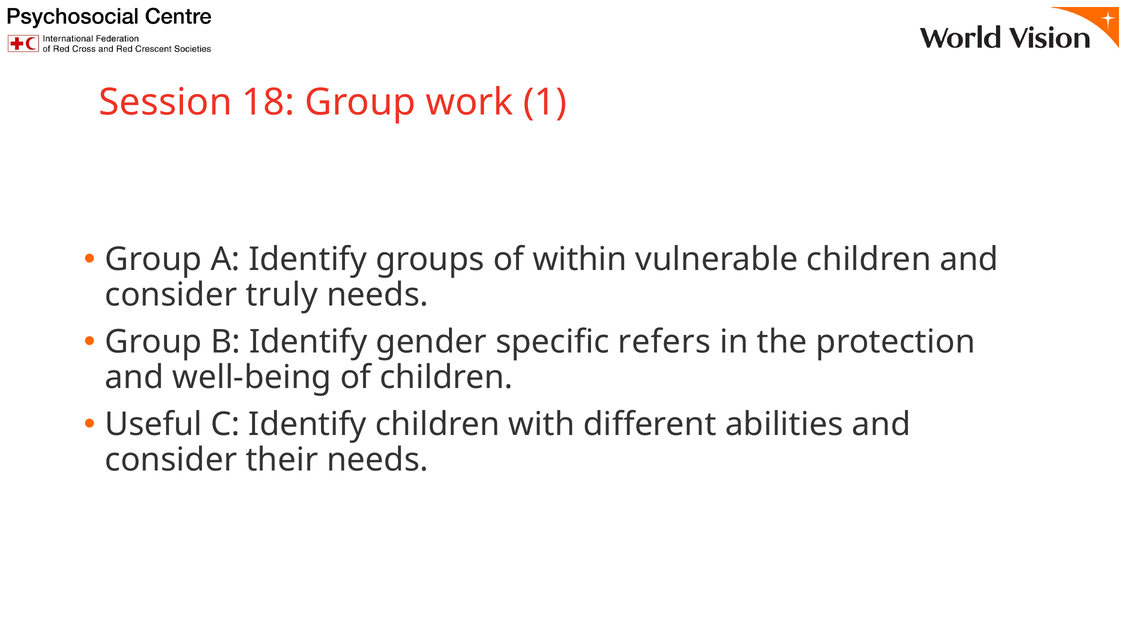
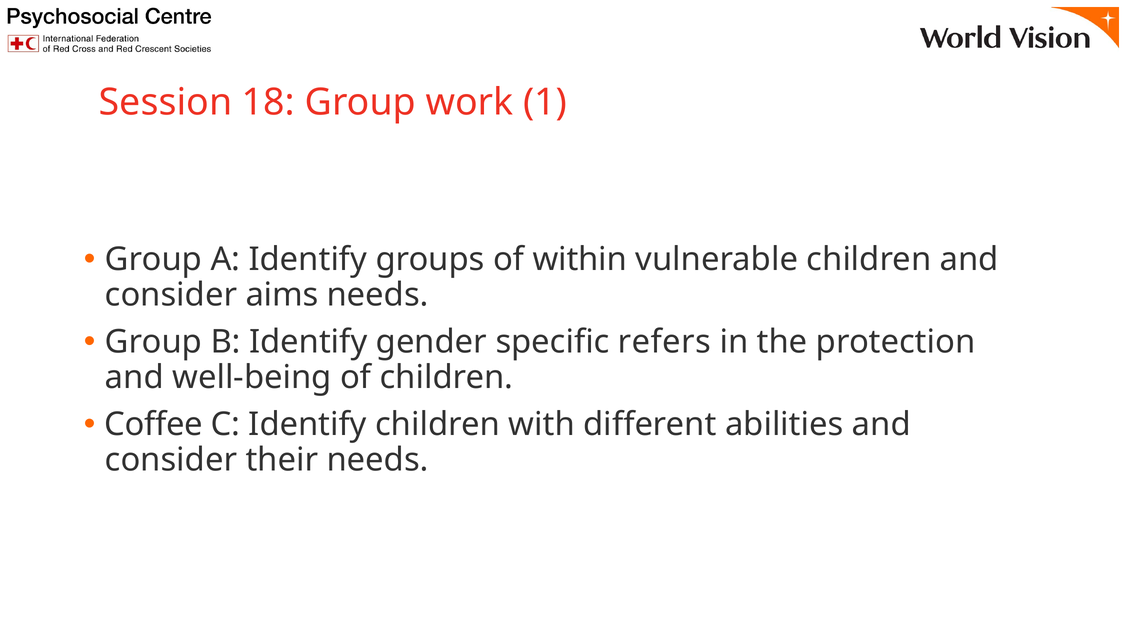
truly: truly -> aims
Useful: Useful -> Coffee
